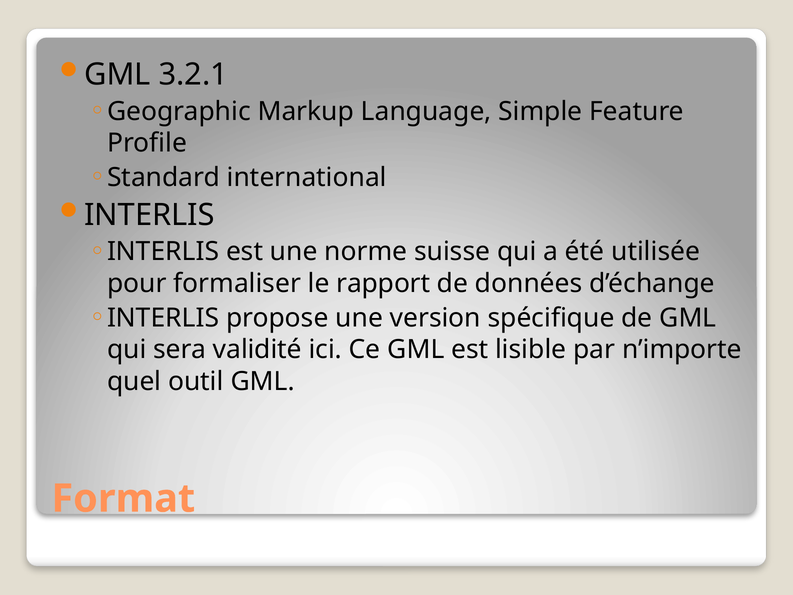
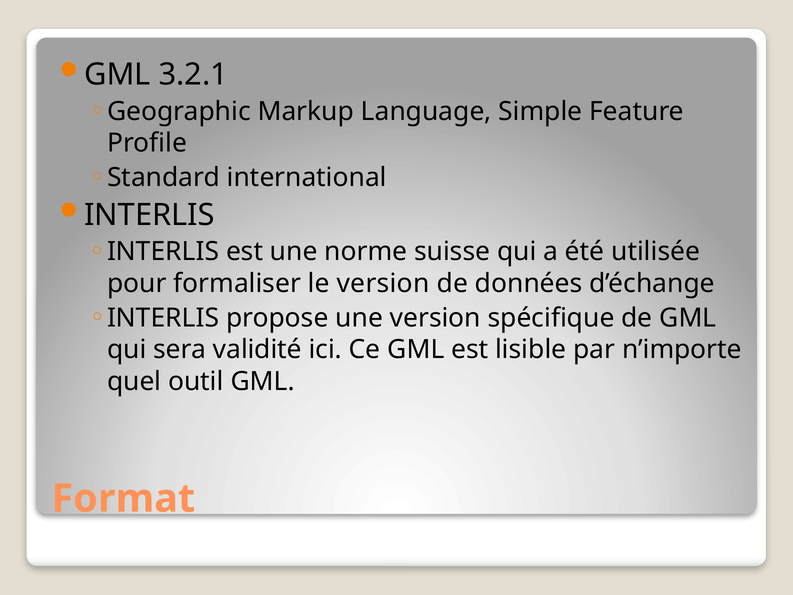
le rapport: rapport -> version
